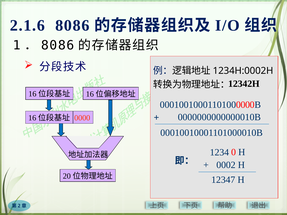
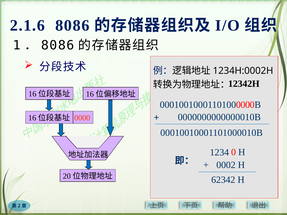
12347: 12347 -> 62342
